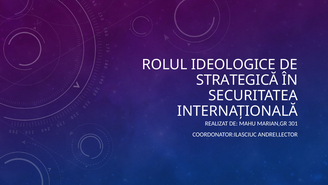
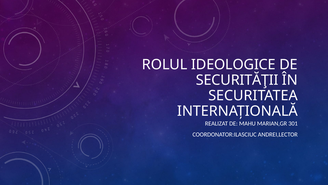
STRATEGICĂ: STRATEGICĂ -> SECURITĂŢII
